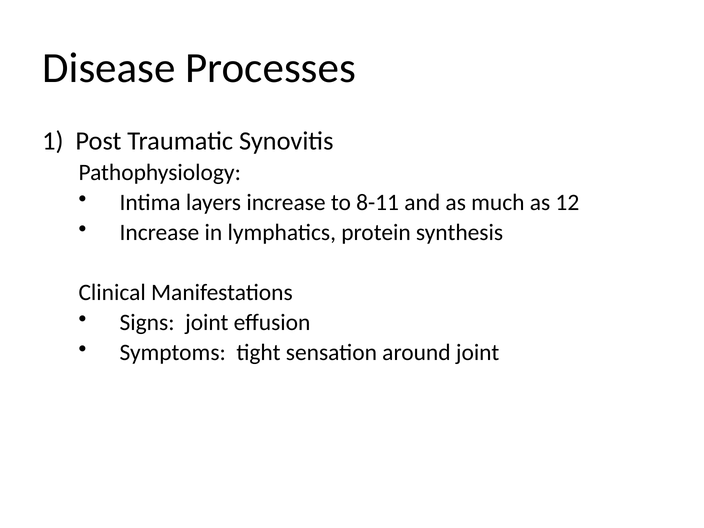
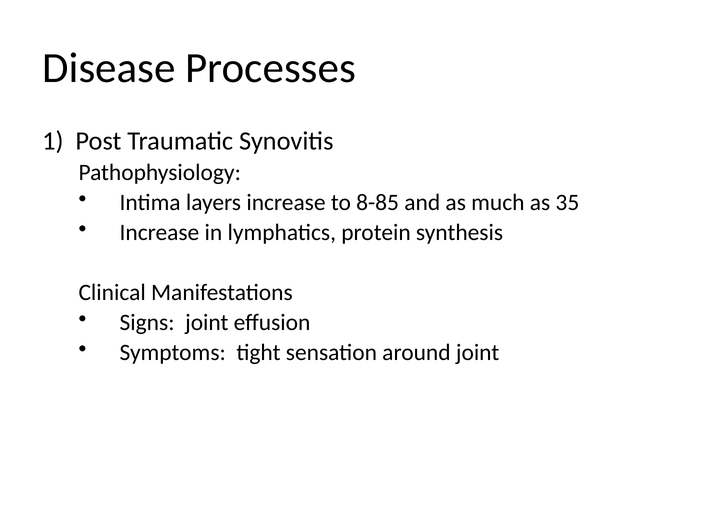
8-11: 8-11 -> 8-85
12: 12 -> 35
